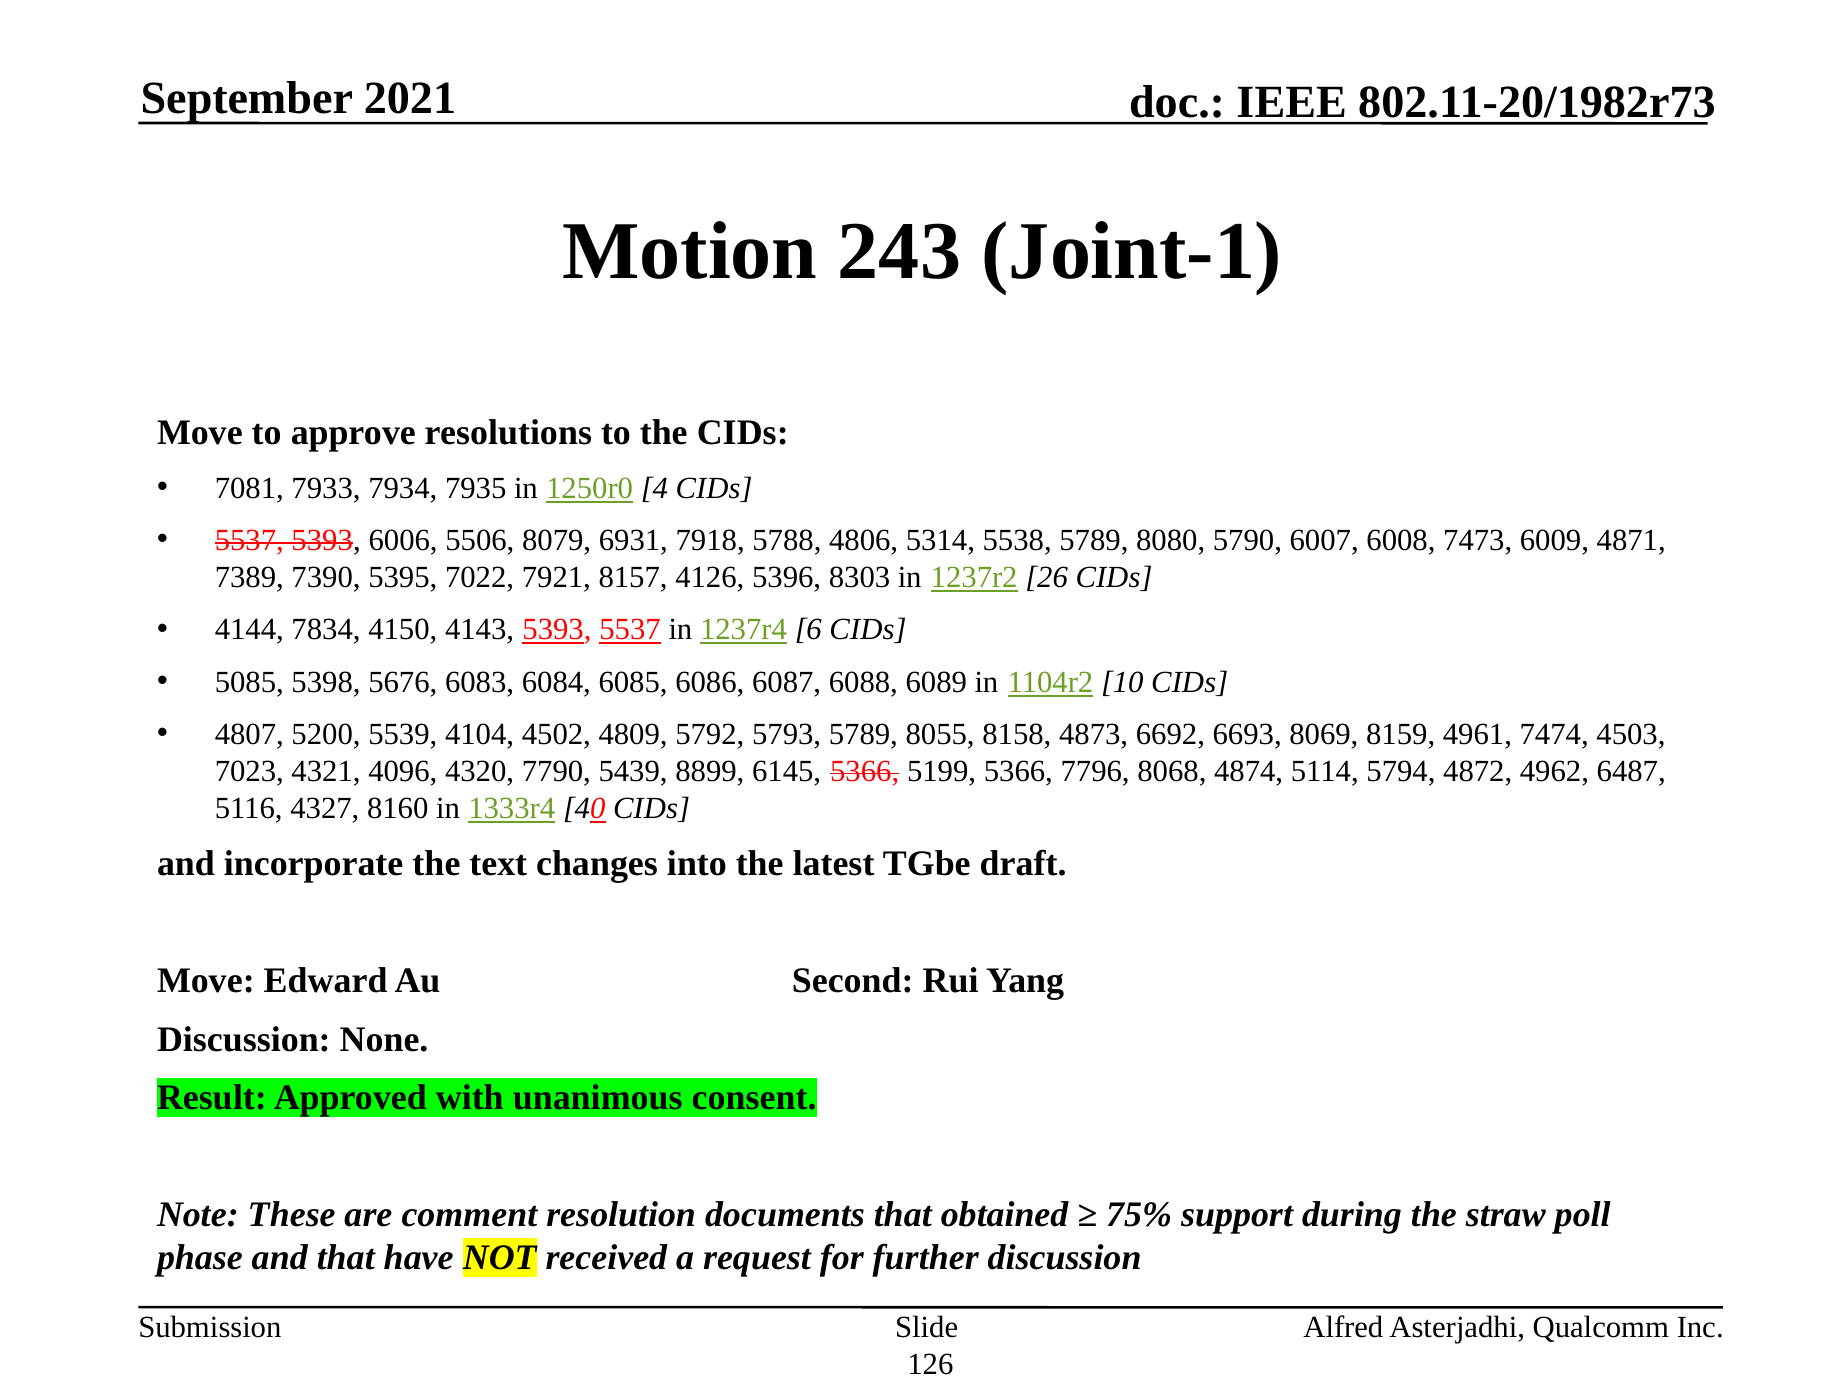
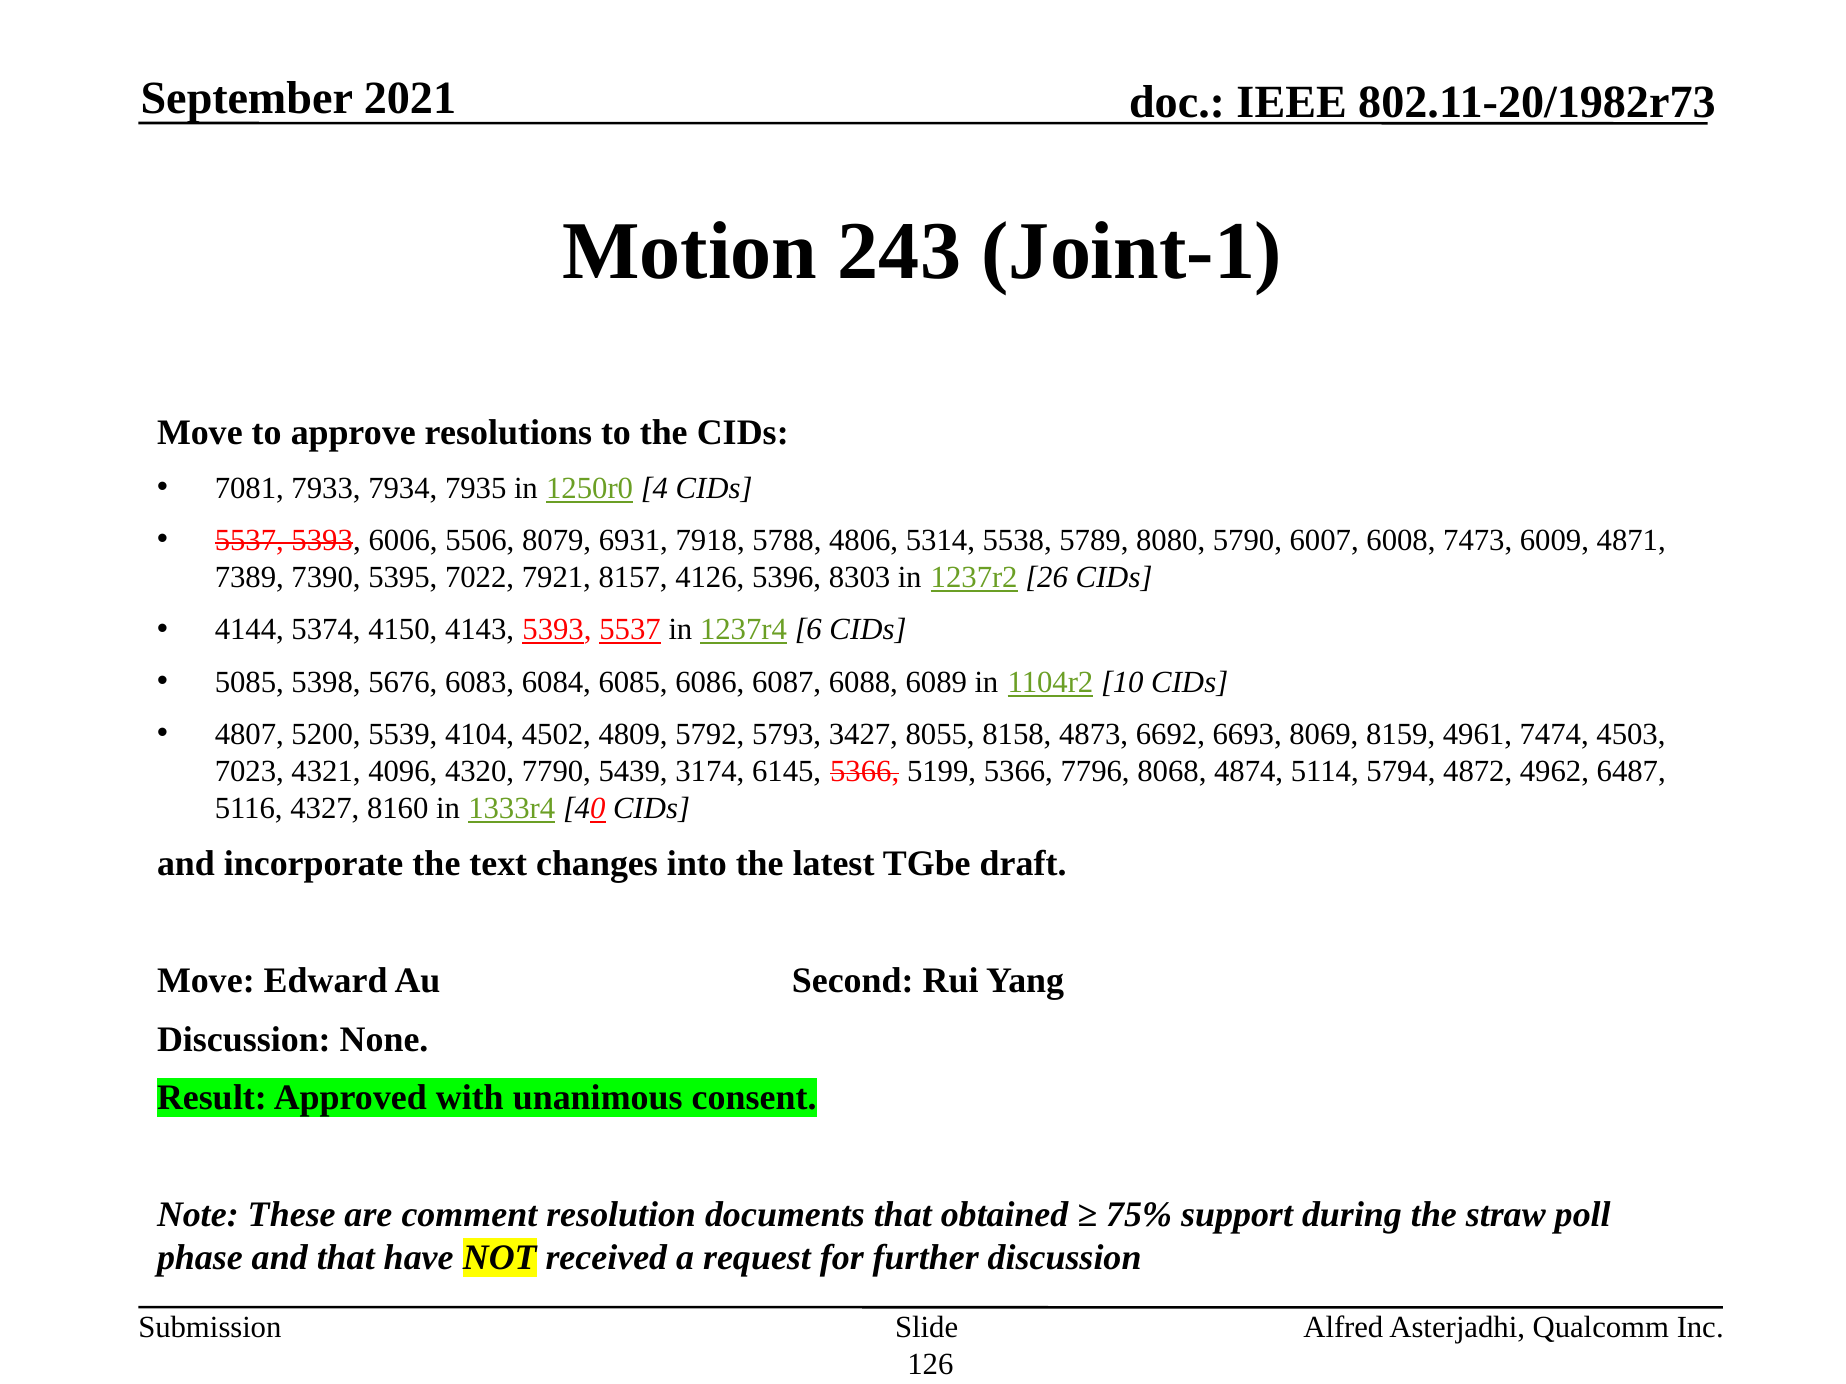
7834: 7834 -> 5374
5793 5789: 5789 -> 3427
8899: 8899 -> 3174
